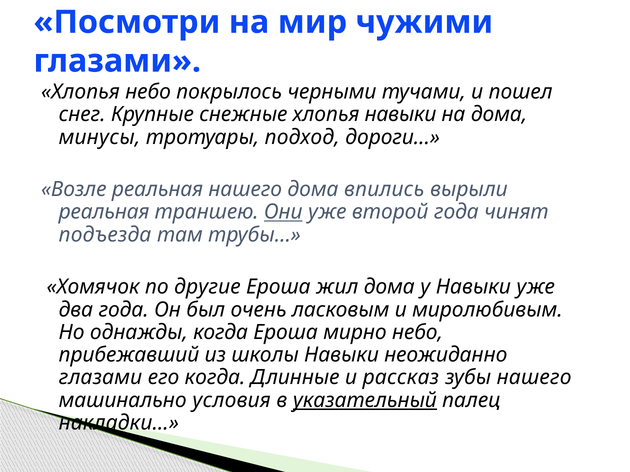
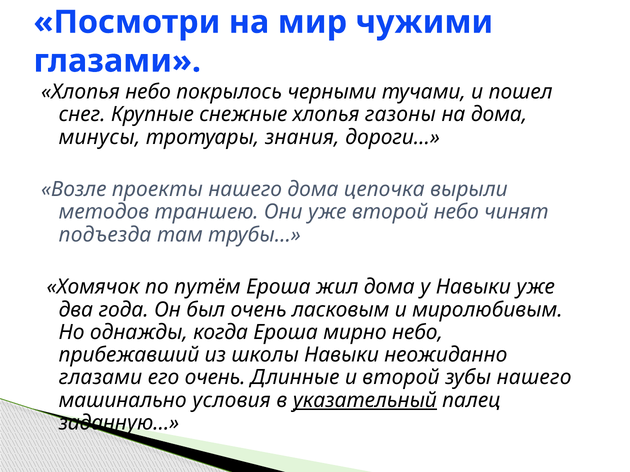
хлопья навыки: навыки -> газоны
подход: подход -> знания
Возле реальная: реальная -> проекты
впились: впились -> цепочка
реальная at (104, 212): реальная -> методов
Они underline: present -> none
второй года: года -> небо
другие: другие -> путём
его когда: когда -> очень
и рассказ: рассказ -> второй
накладки…: накладки… -> заданную…
